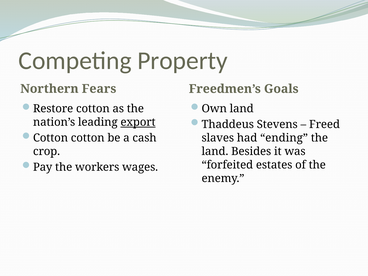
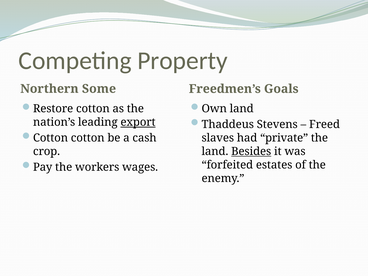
Fears: Fears -> Some
ending: ending -> private
Besides underline: none -> present
